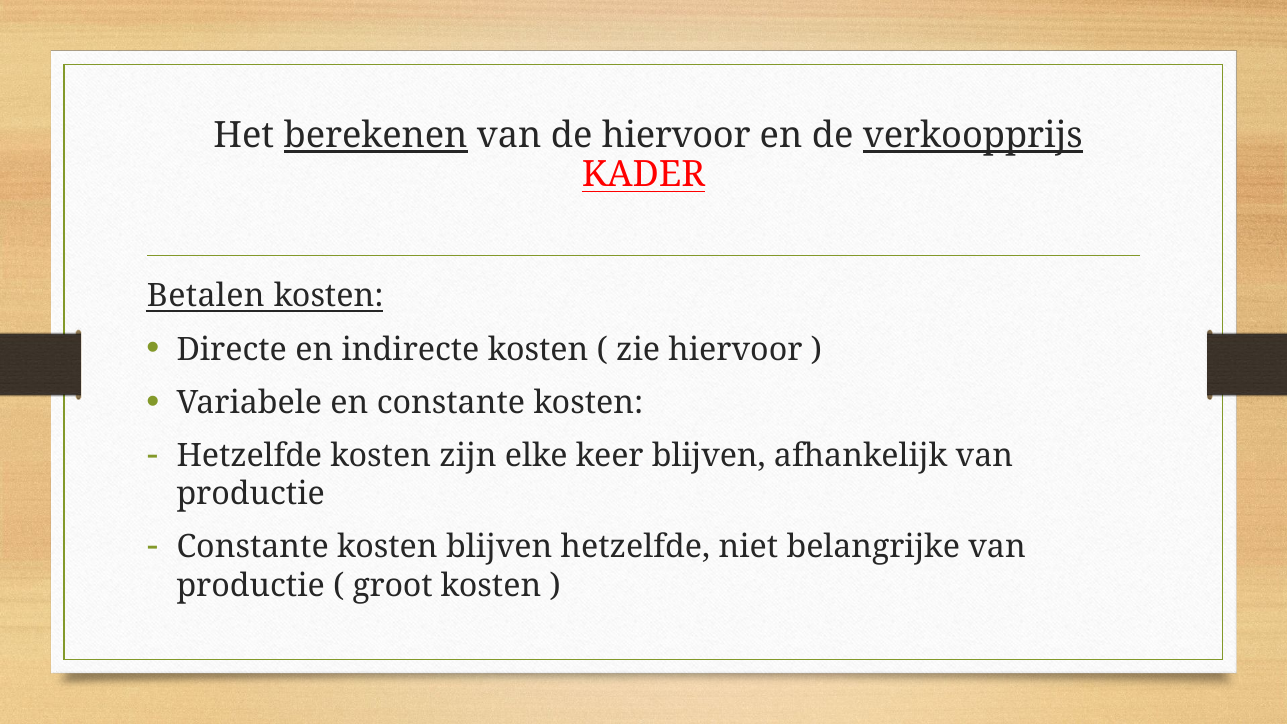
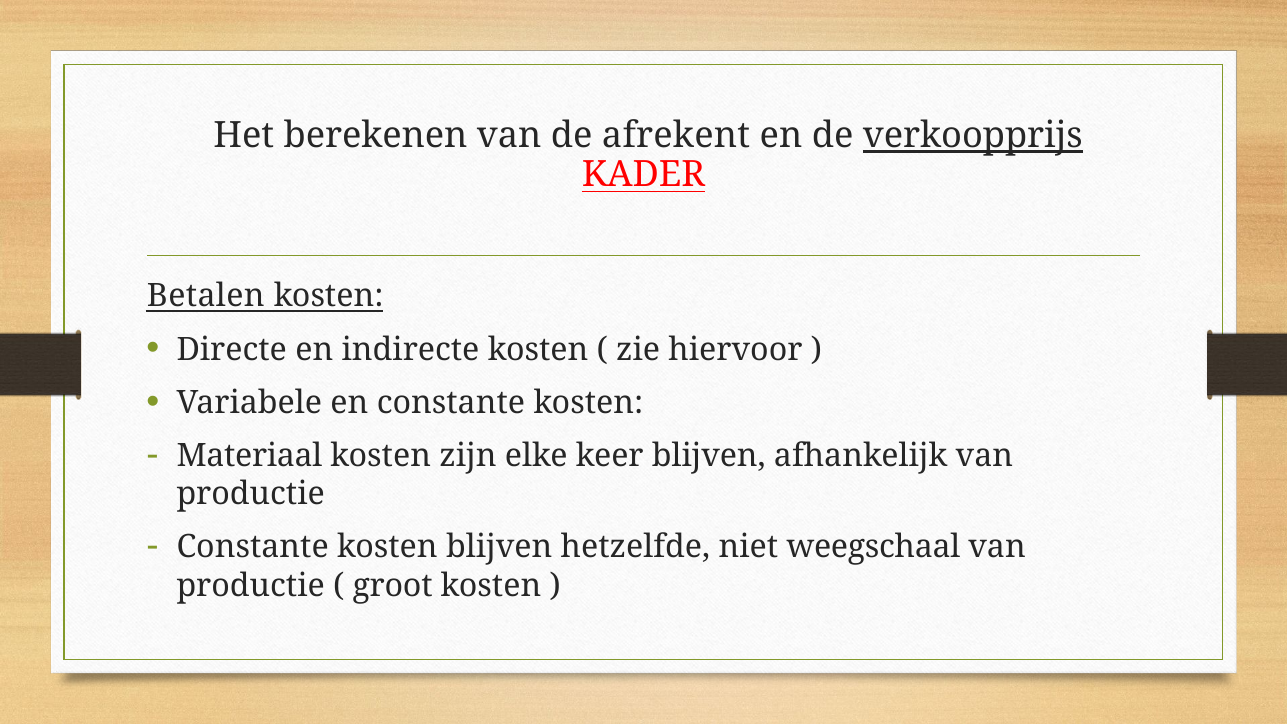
berekenen underline: present -> none
de hiervoor: hiervoor -> afrekent
Hetzelfde at (249, 456): Hetzelfde -> Materiaal
belangrijke: belangrijke -> weegschaal
